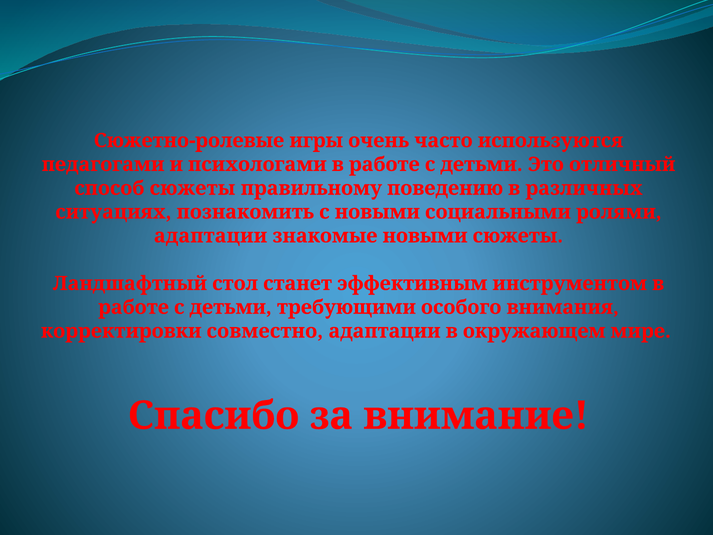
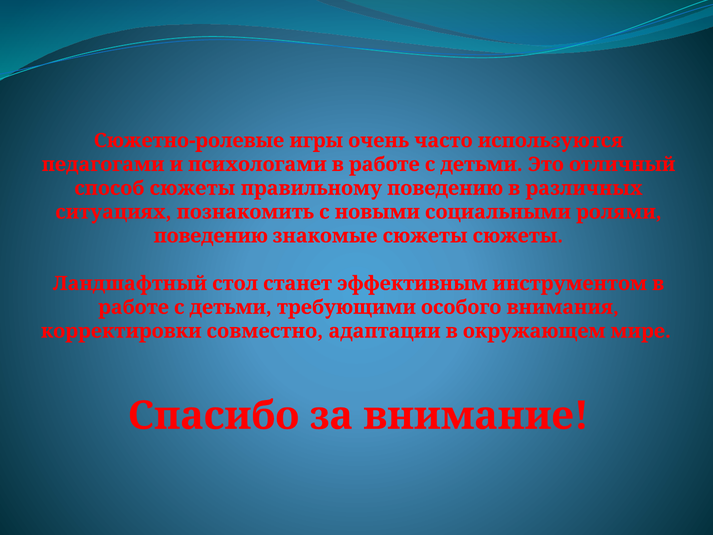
адаптации at (211, 236): адаптации -> поведению
знакомые новыми: новыми -> сюжеты
